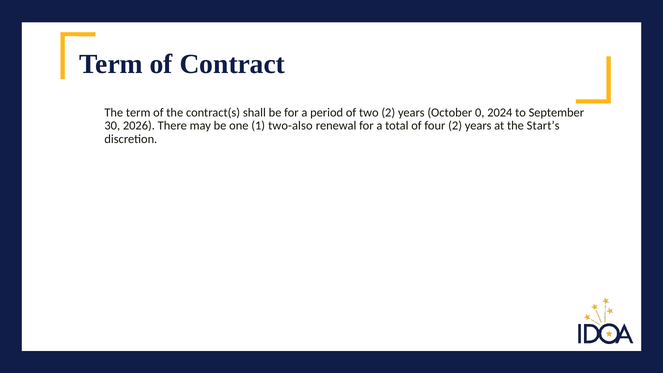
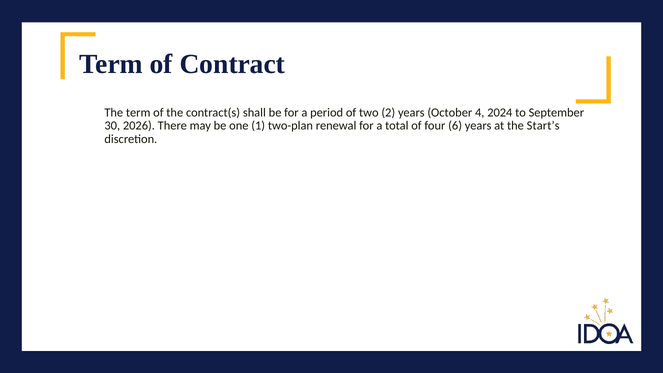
0: 0 -> 4
two-also: two-also -> two-plan
four 2: 2 -> 6
